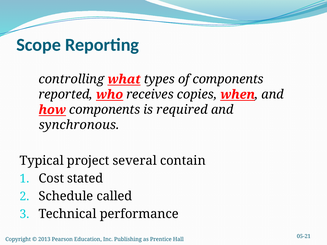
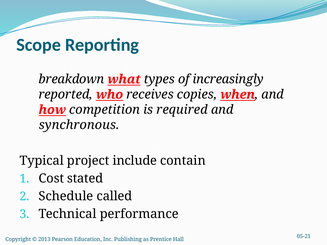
controlling: controlling -> breakdown
of components: components -> increasingly
how components: components -> competition
several: several -> include
